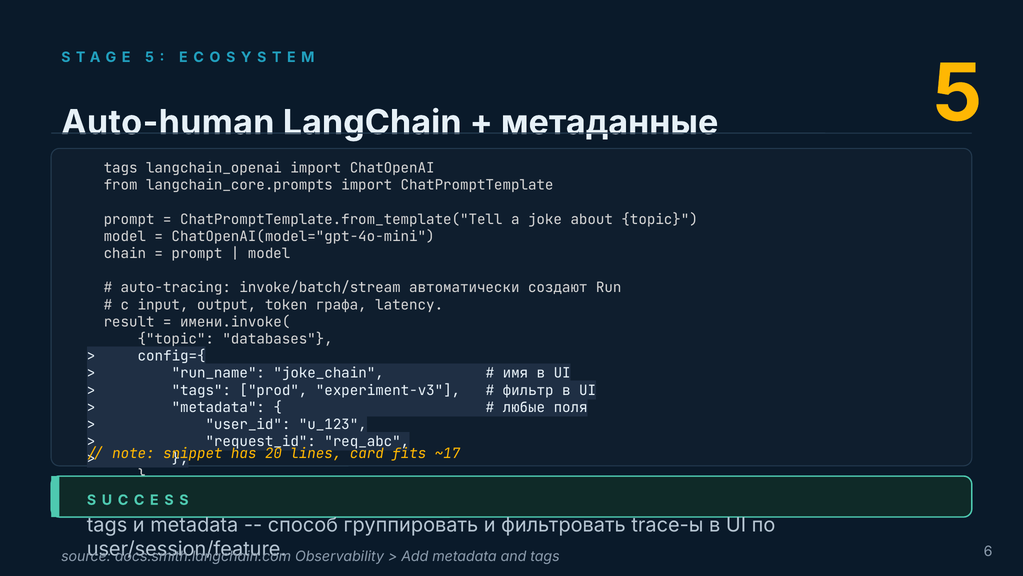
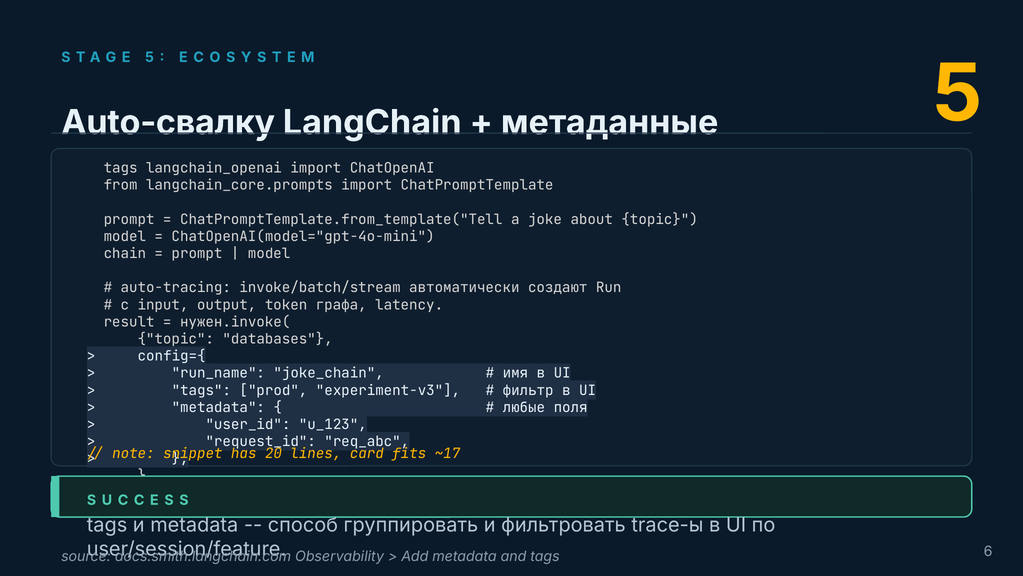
Auto-human: Auto-human -> Auto-свалку
имени.invoke(: имени.invoke( -> нужен.invoke(
